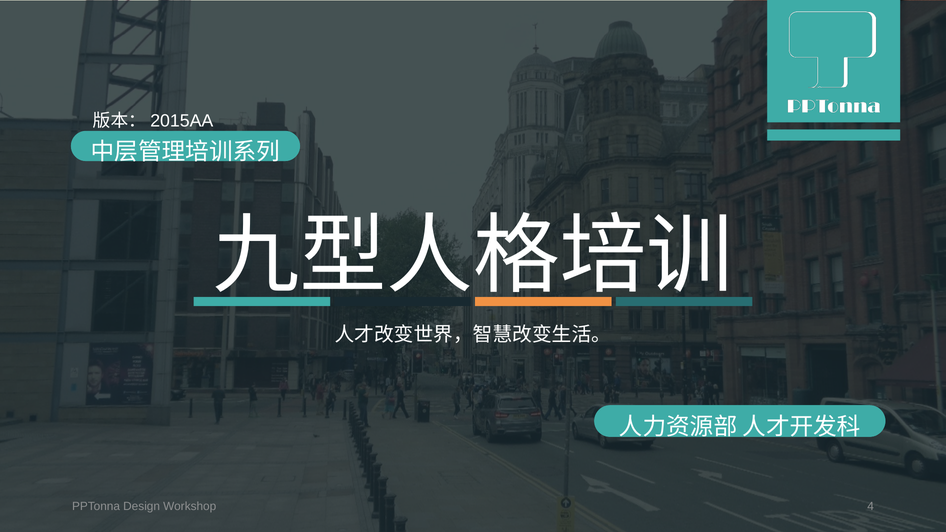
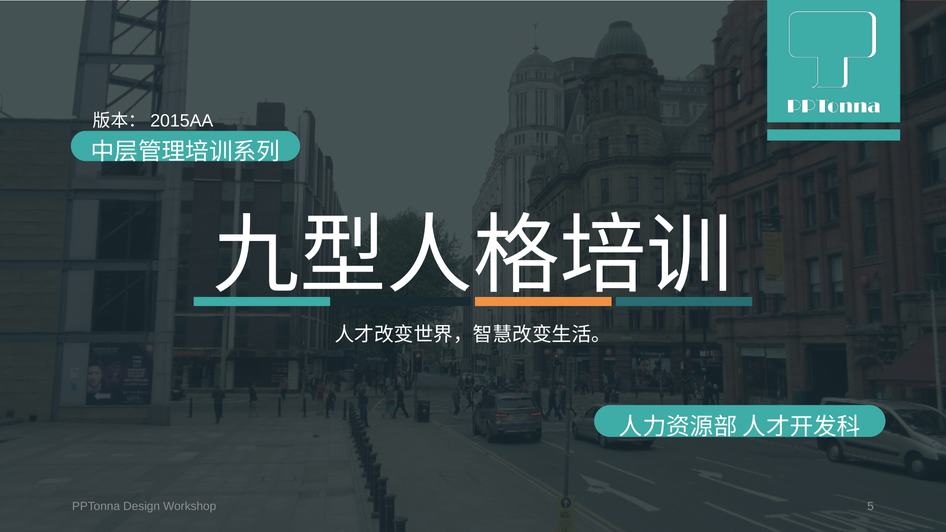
4: 4 -> 5
